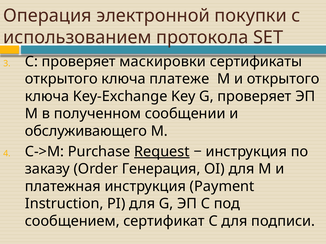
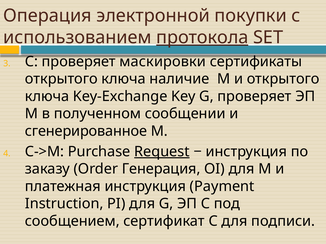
протокола underline: none -> present
платеже: платеже -> наличие
обслуживающего: обслуживающего -> сгенерированное
